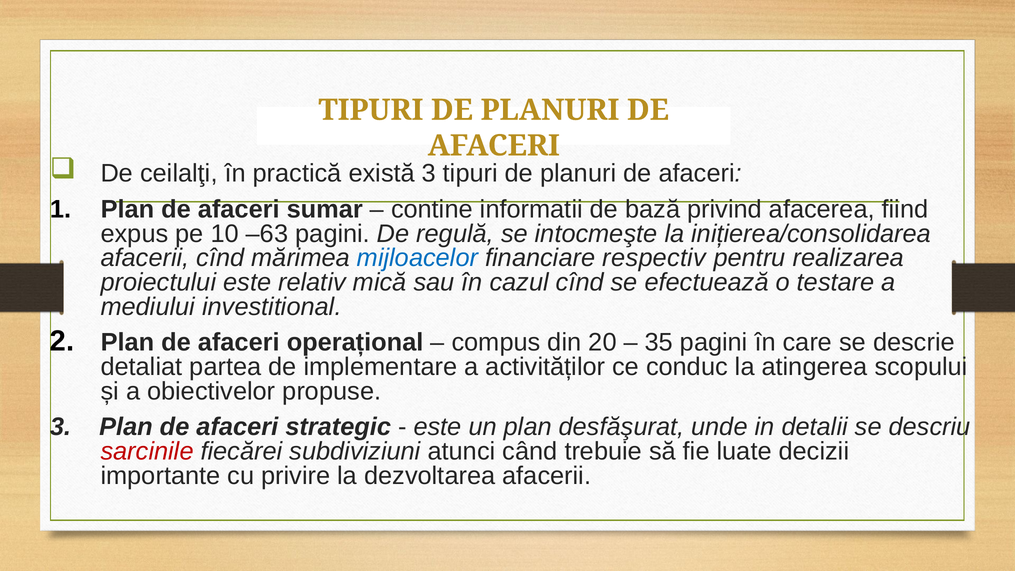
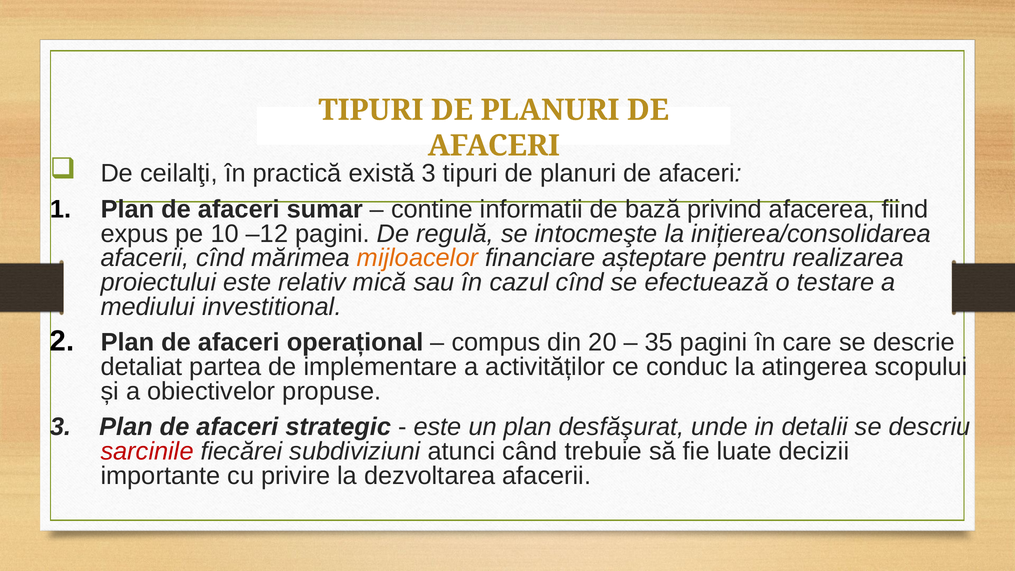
–63: –63 -> –12
mijloacelor colour: blue -> orange
respectiv: respectiv -> așteptare
